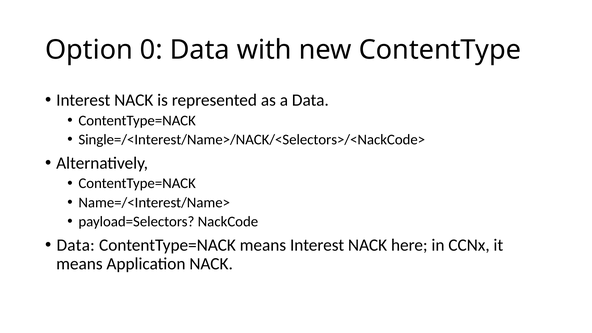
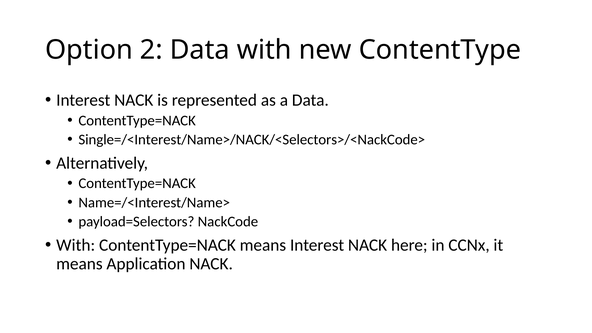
0: 0 -> 2
Data at (76, 245): Data -> With
